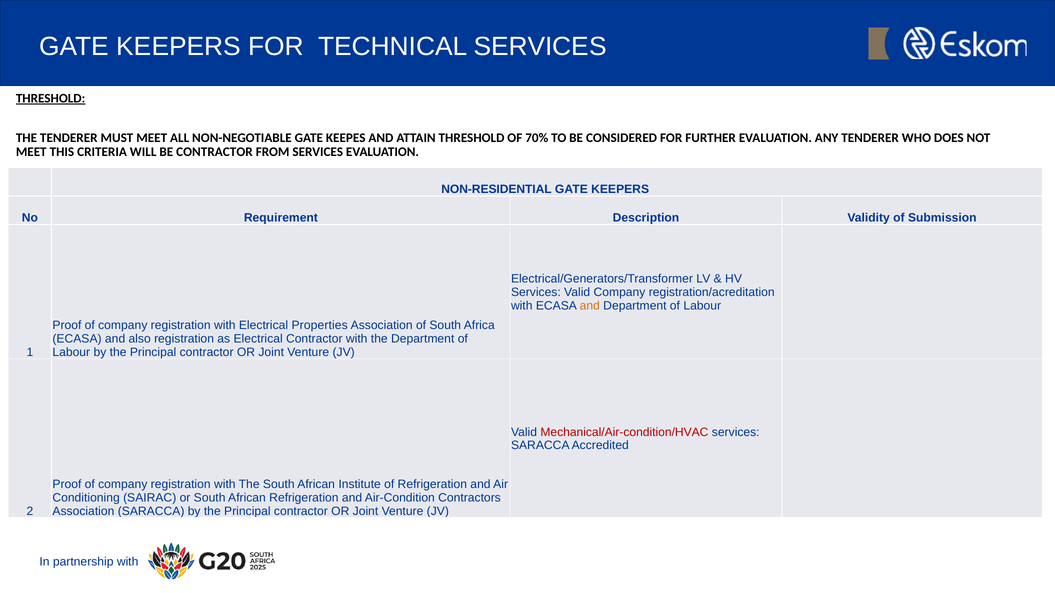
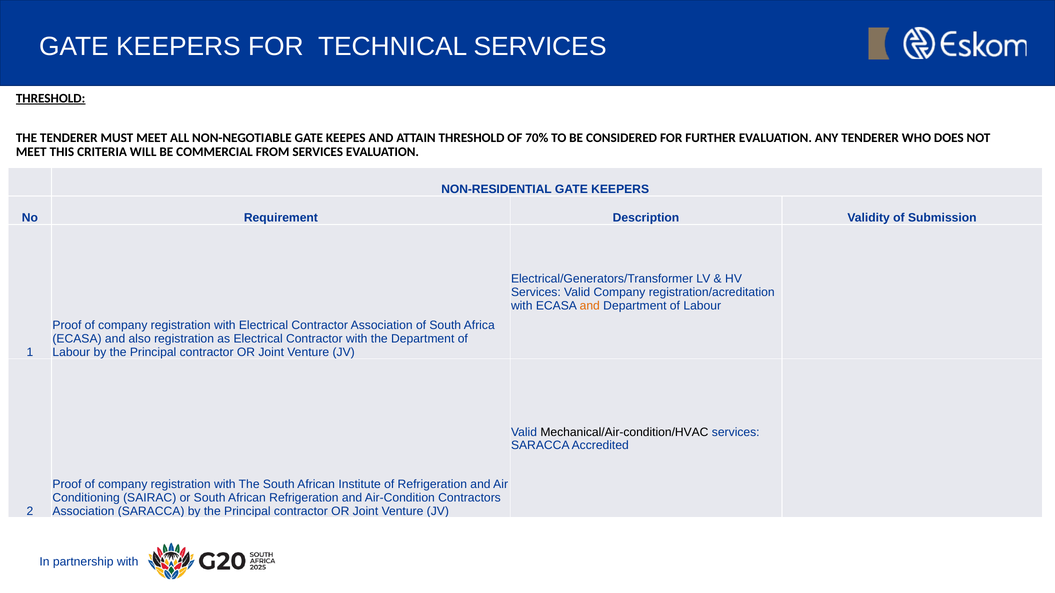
BE CONTRACTOR: CONTRACTOR -> COMMERCIAL
with Electrical Properties: Properties -> Contractor
Mechanical/Air-condition/HVAC colour: red -> black
